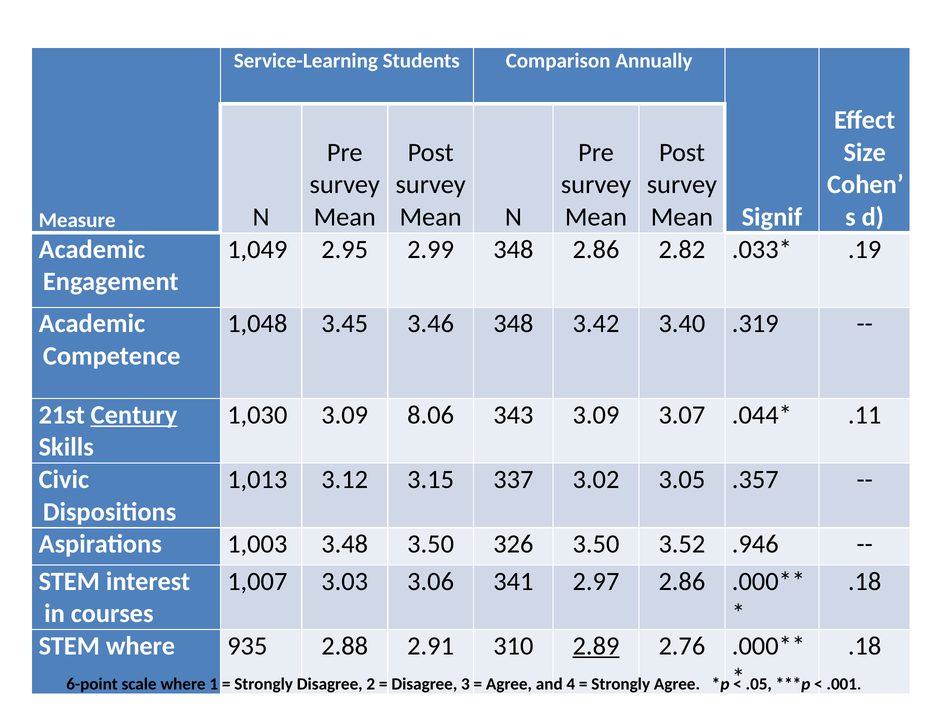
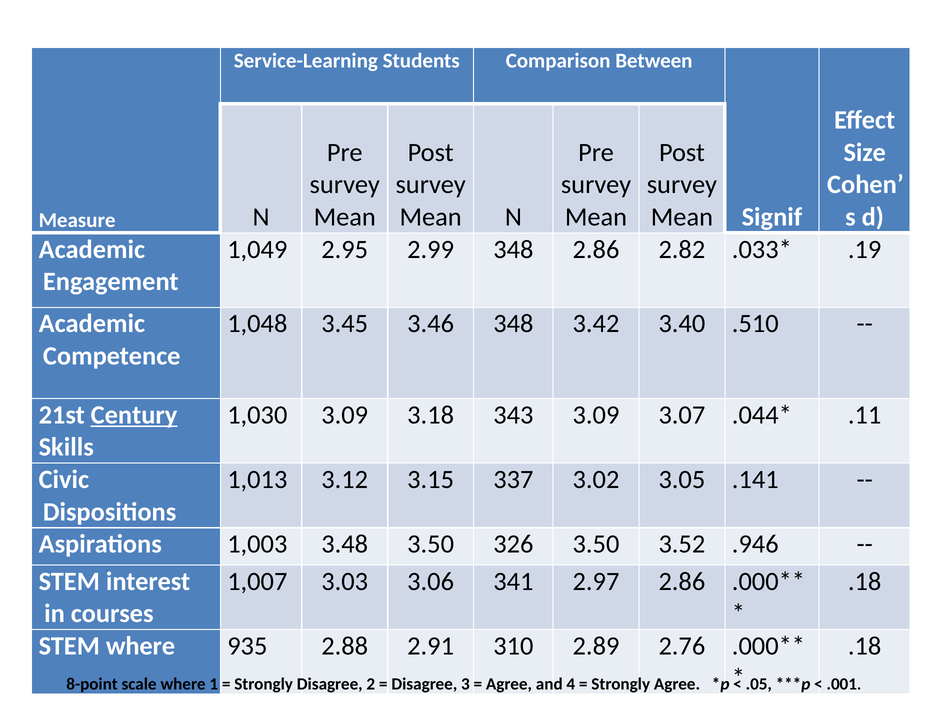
Annually: Annually -> Between
.319: .319 -> .510
8.06: 8.06 -> 3.18
.357: .357 -> .141
2.89 underline: present -> none
6-point: 6-point -> 8-point
